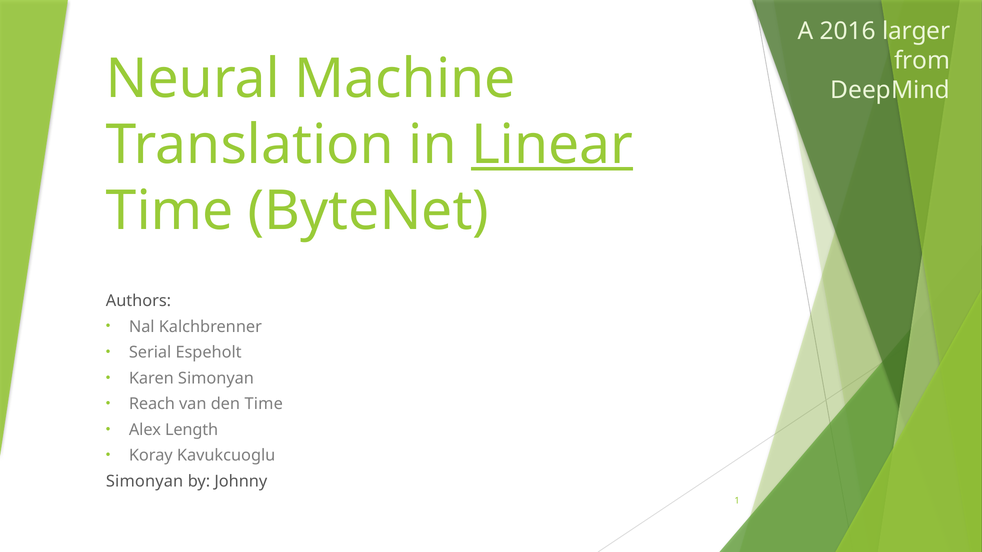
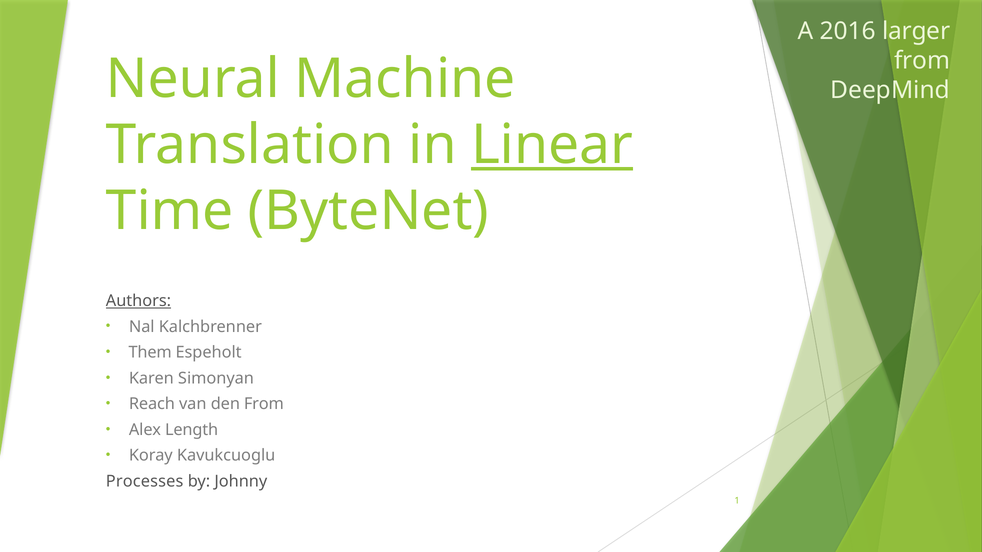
Authors underline: none -> present
Serial: Serial -> Them
den Time: Time -> From
Simonyan at (145, 482): Simonyan -> Processes
